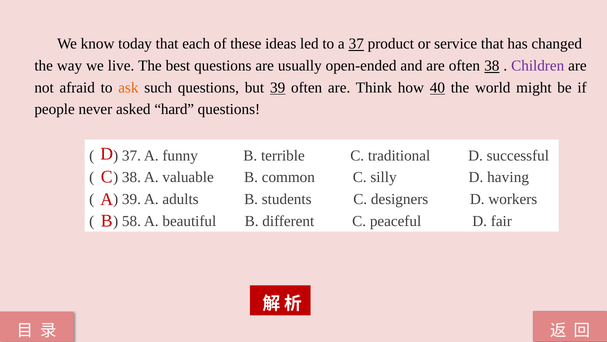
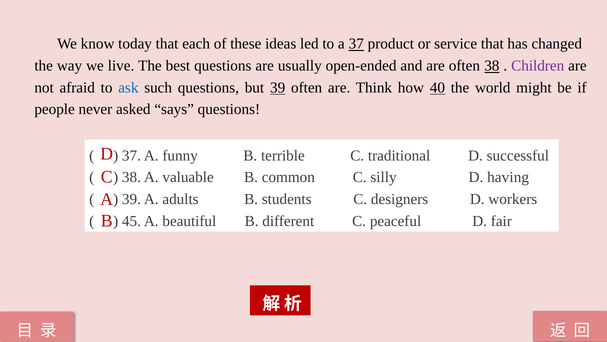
ask colour: orange -> blue
hard: hard -> says
58: 58 -> 45
